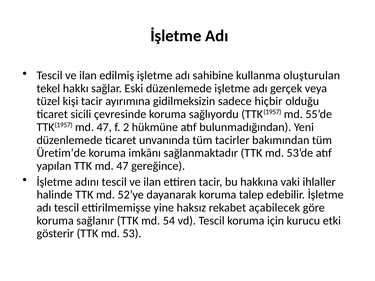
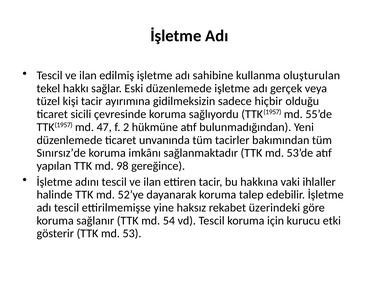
Üretim’de: Üretim’de -> Sınırsız’de
TTK md 47: 47 -> 98
açabilecek: açabilecek -> üzerindeki
